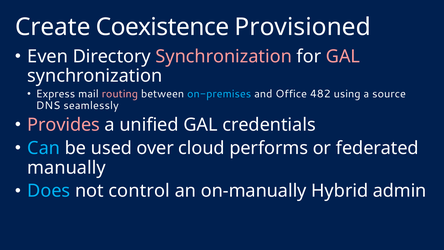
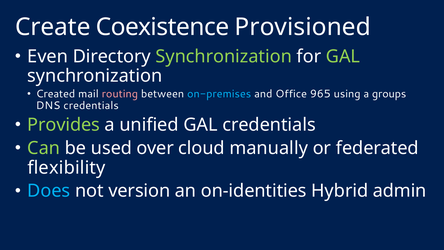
Synchronization at (224, 56) colour: pink -> light green
GAL at (343, 56) colour: pink -> light green
Express: Express -> Created
482: 482 -> 965
source: source -> groups
DNS seamlessly: seamlessly -> credentials
Provides colour: pink -> light green
Can colour: light blue -> light green
performs: performs -> manually
manually: manually -> flexibility
control: control -> version
on-manually: on-manually -> on-identities
